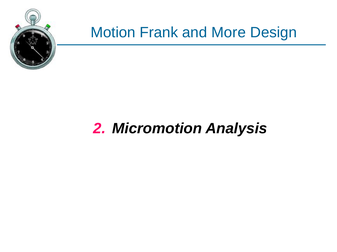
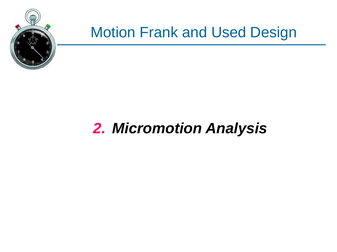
More: More -> Used
